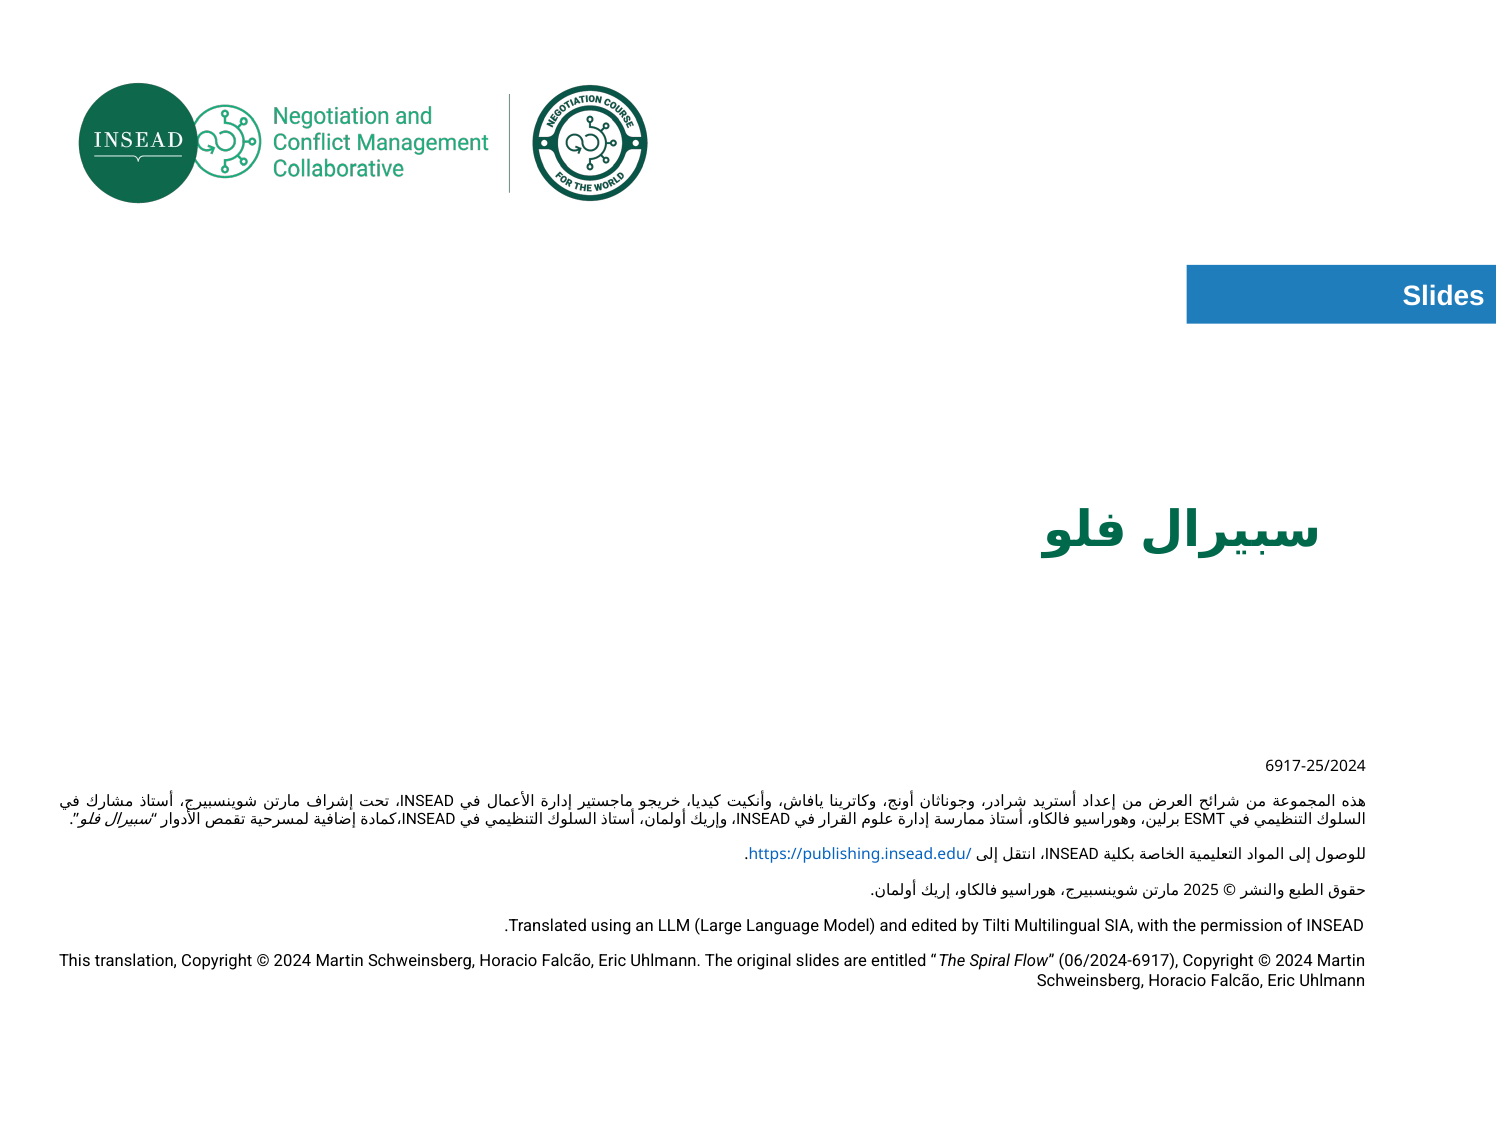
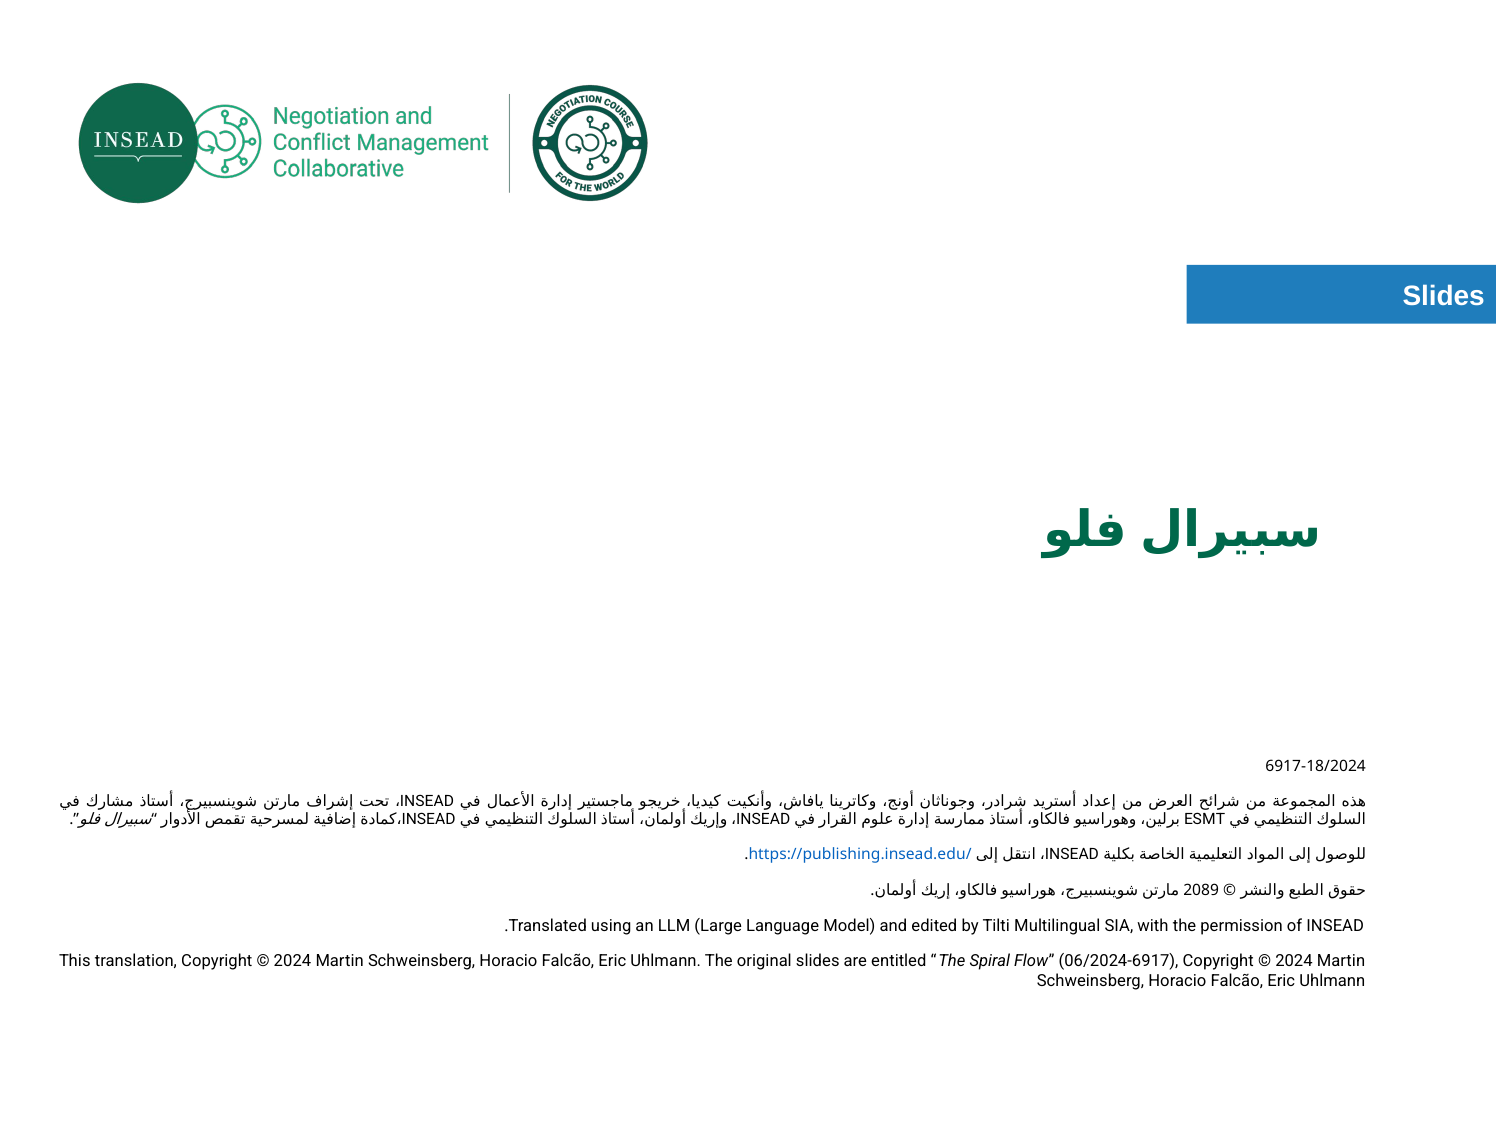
6917-25/2024: 6917-25/2024 -> 6917-18/2024
2025: 2025 -> 2089
